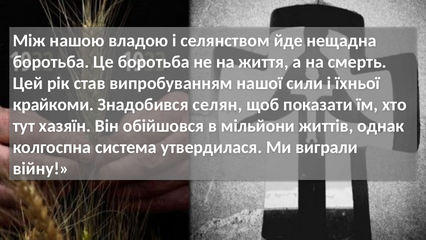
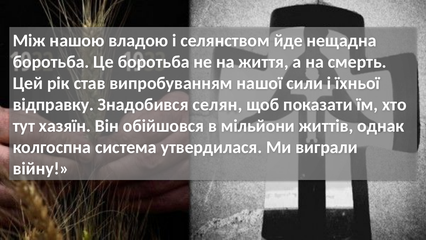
крайкоми: крайкоми -> відправку
